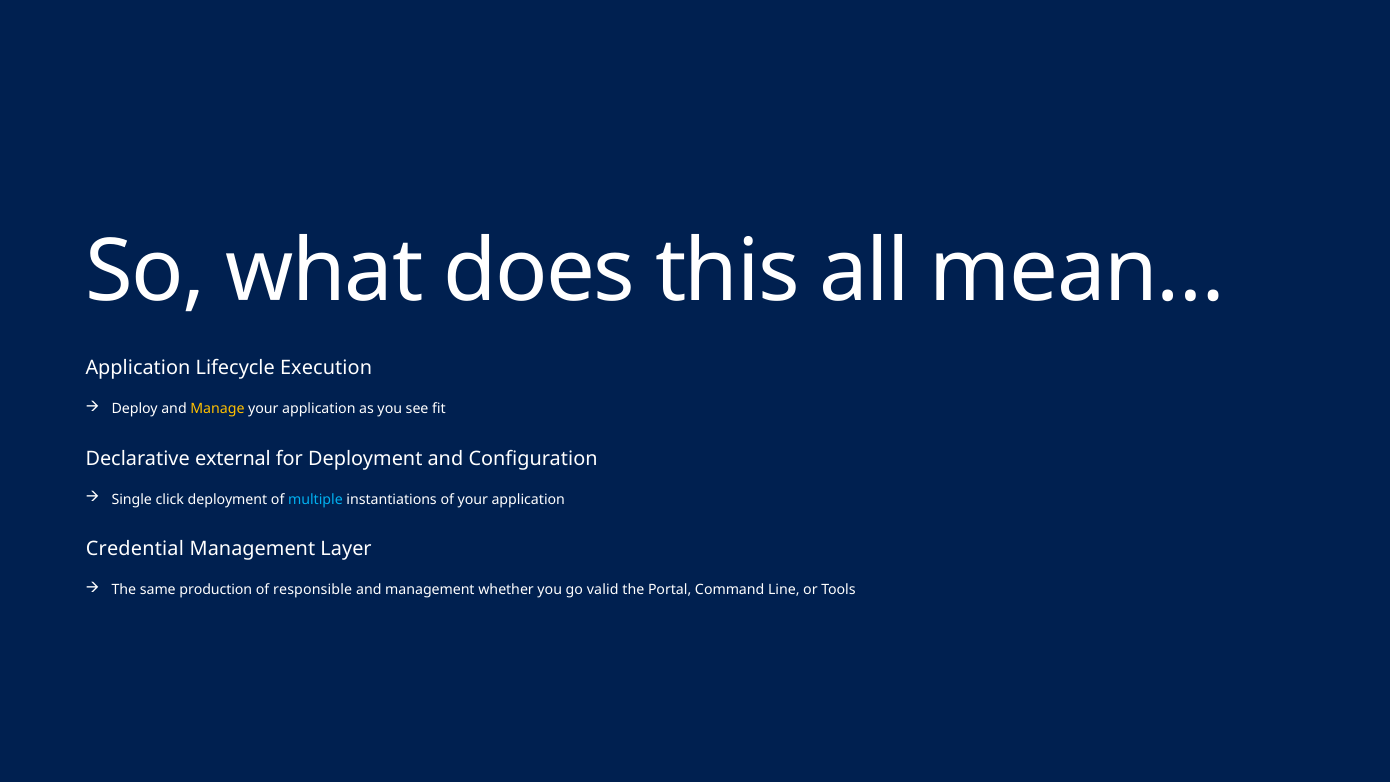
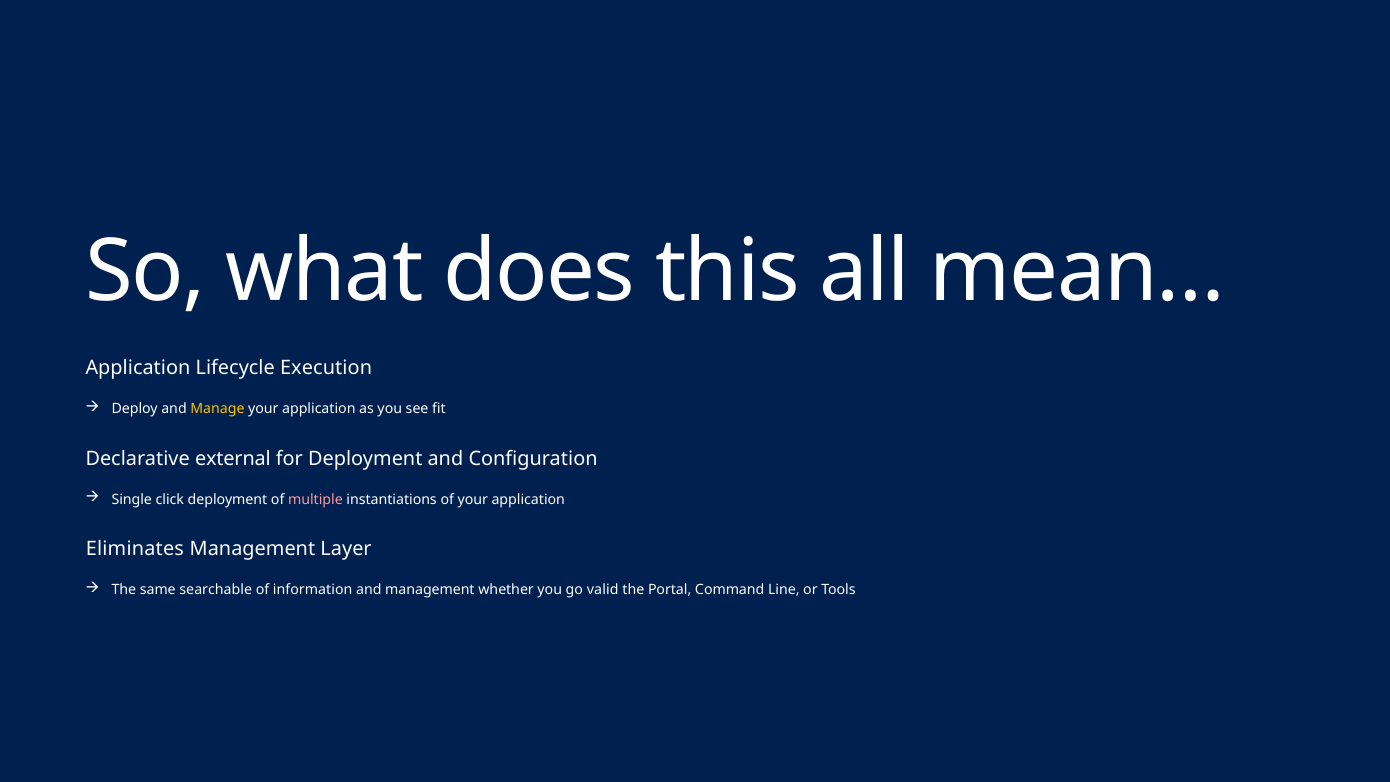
multiple colour: light blue -> pink
Credential: Credential -> Eliminates
production: production -> searchable
responsible: responsible -> information
